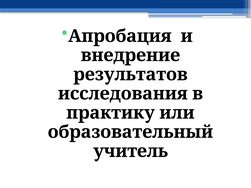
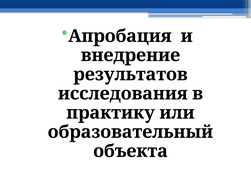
учитель: учитель -> объекта
